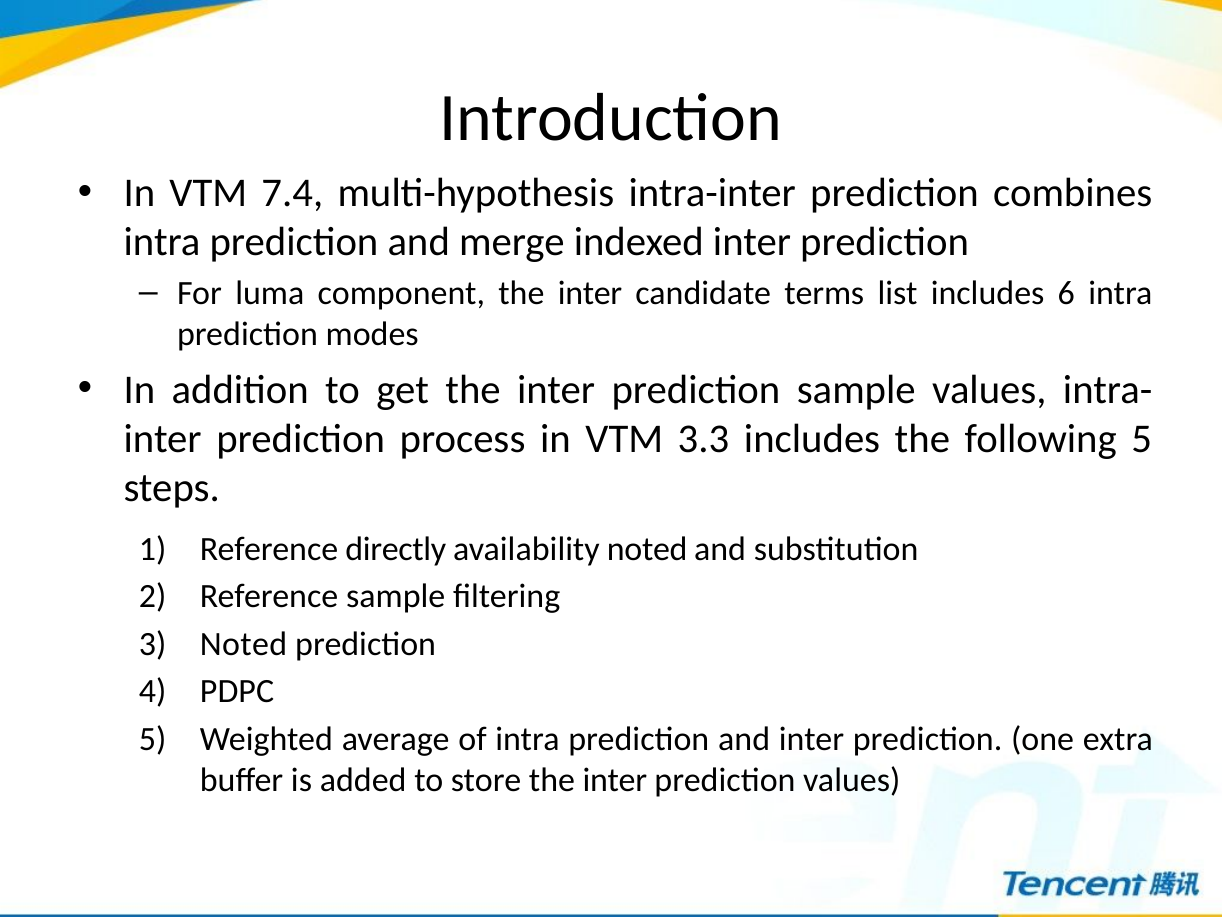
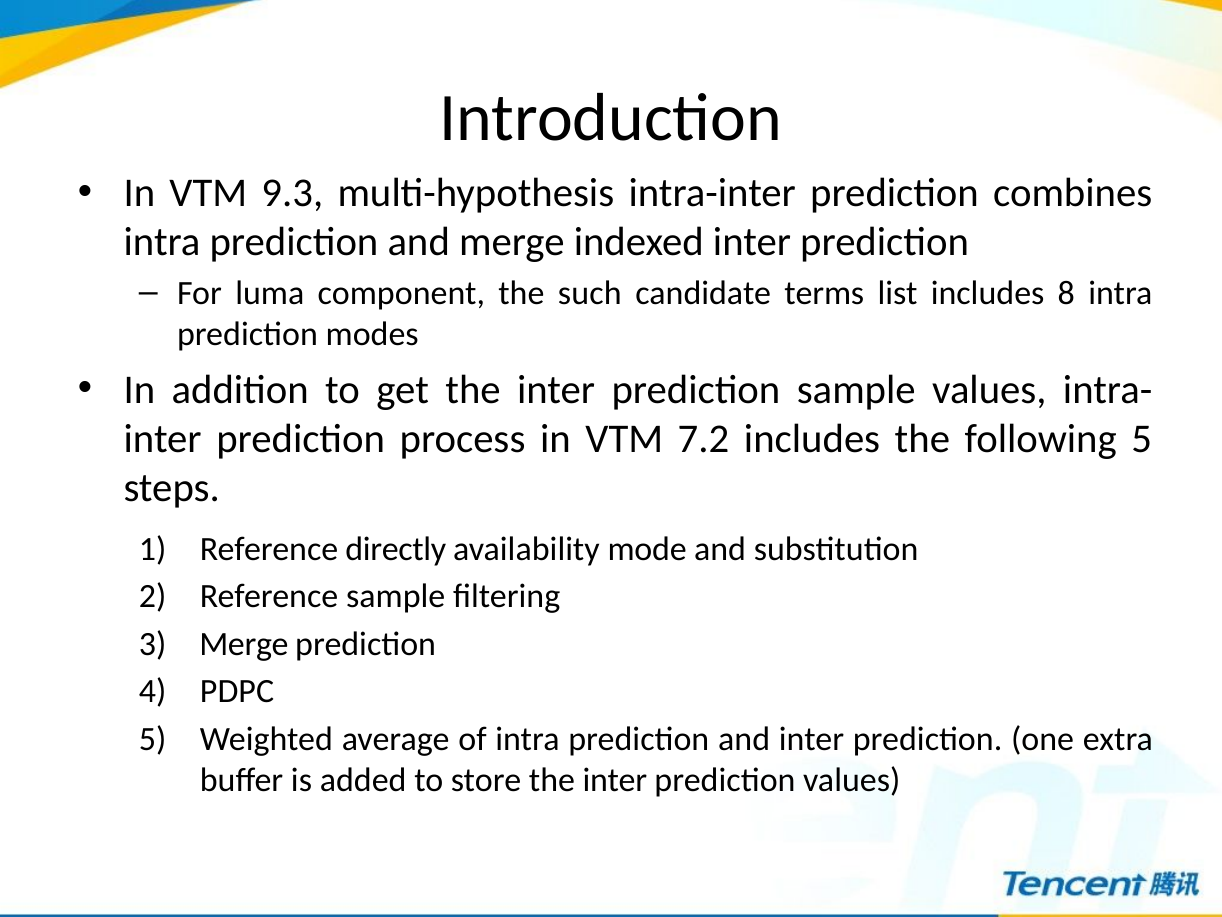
7.4: 7.4 -> 9.3
component the inter: inter -> such
6: 6 -> 8
3.3: 3.3 -> 7.2
availability noted: noted -> mode
Noted at (244, 644): Noted -> Merge
